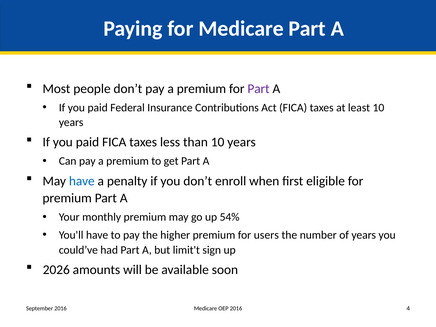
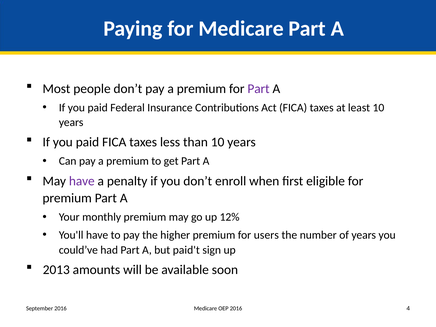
have at (82, 181) colour: blue -> purple
54%: 54% -> 12%
limit't: limit't -> paid't
2026: 2026 -> 2013
